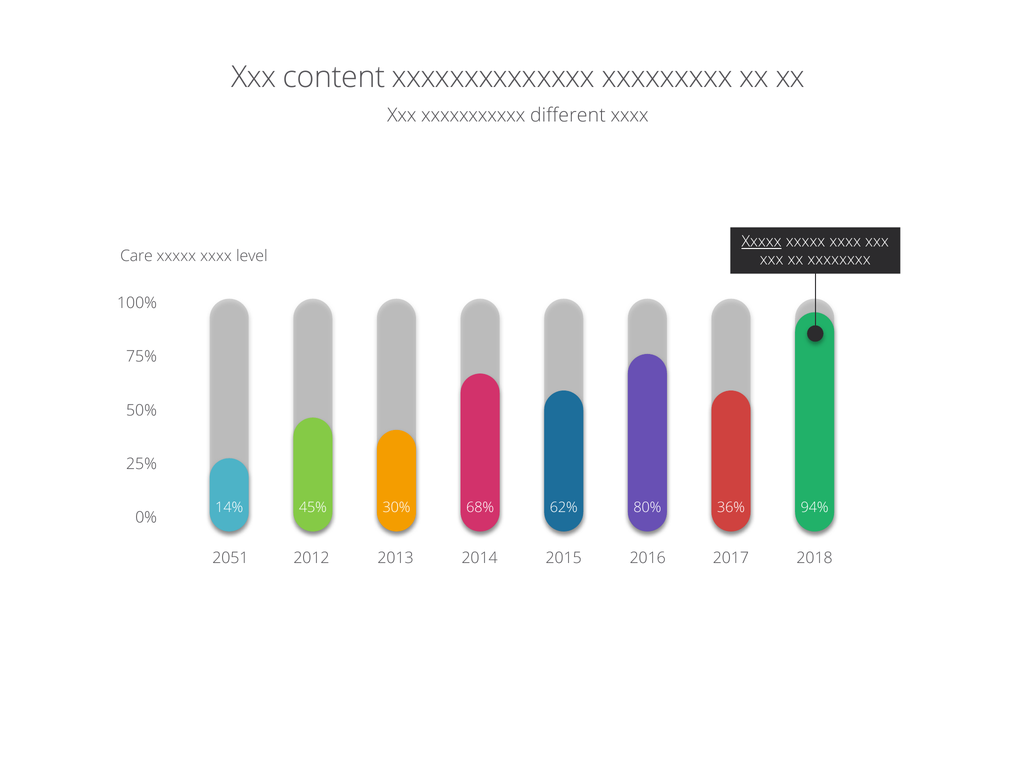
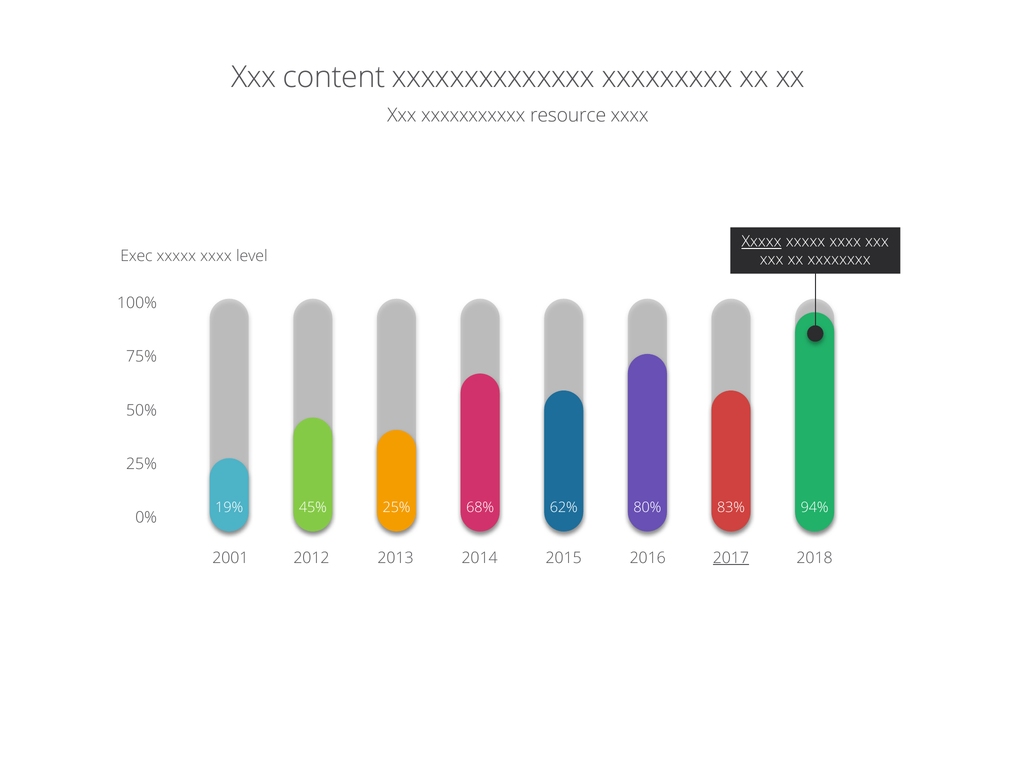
different: different -> resource
Care: Care -> Exec
14%: 14% -> 19%
45% 30%: 30% -> 25%
36%: 36% -> 83%
2051: 2051 -> 2001
2017 underline: none -> present
